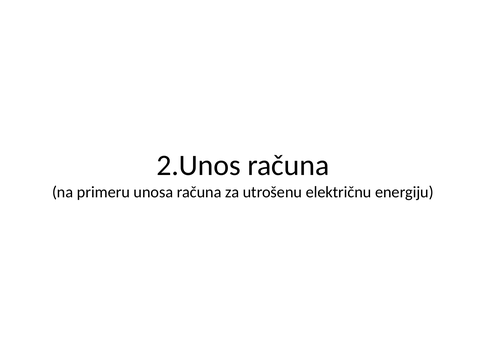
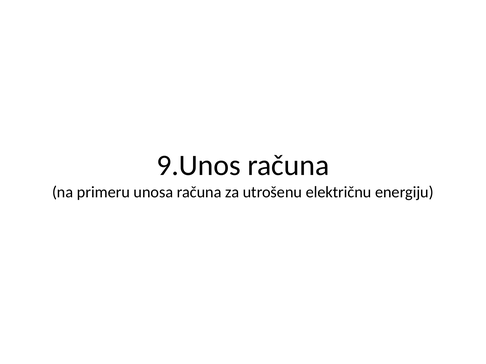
2.Unos: 2.Unos -> 9.Unos
